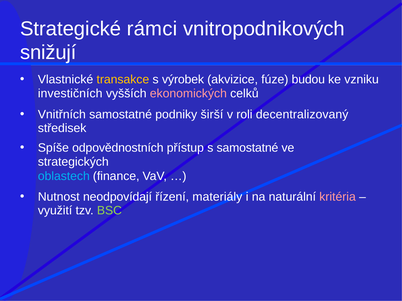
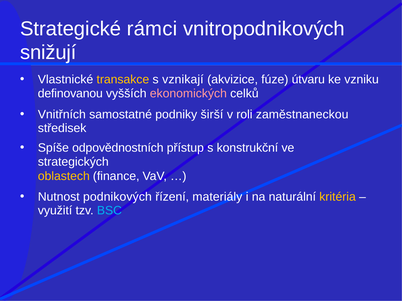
výrobek: výrobek -> vznikají
budou: budou -> útvaru
investičních: investičních -> definovanou
decentralizovaný: decentralizovaný -> zaměstnaneckou
s samostatné: samostatné -> konstrukční
oblastech colour: light blue -> yellow
neodpovídají: neodpovídají -> podnikových
kritéria colour: pink -> yellow
BSC colour: light green -> light blue
